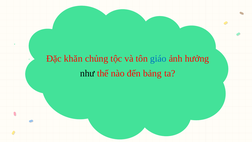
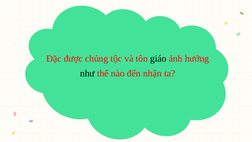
khăn: khăn -> được
giáo colour: blue -> black
bảng: bảng -> nhận
